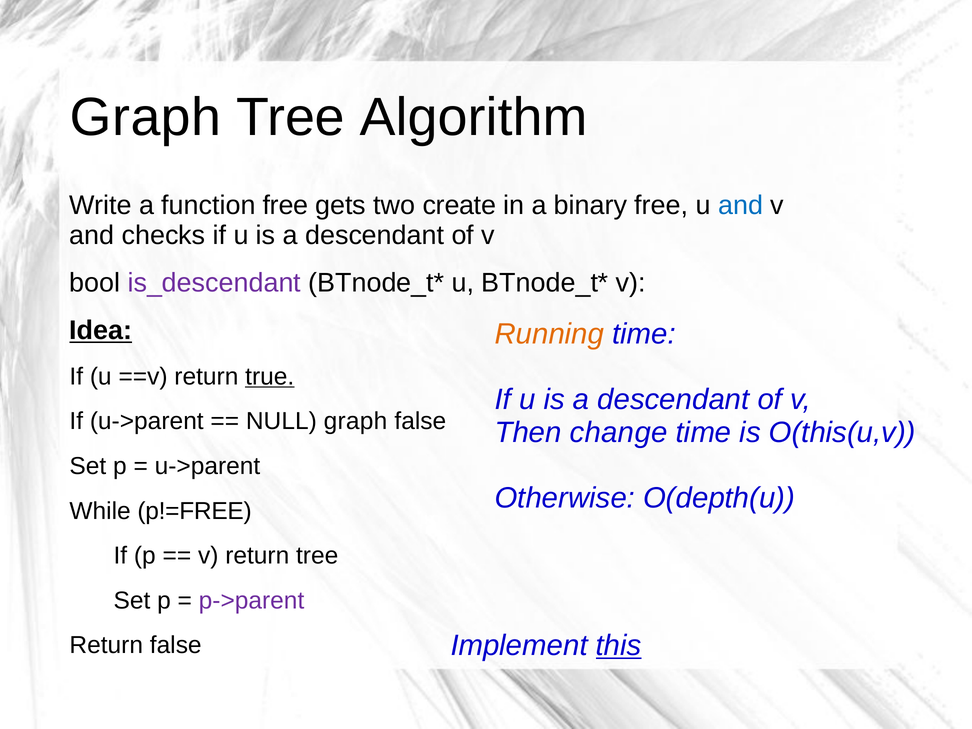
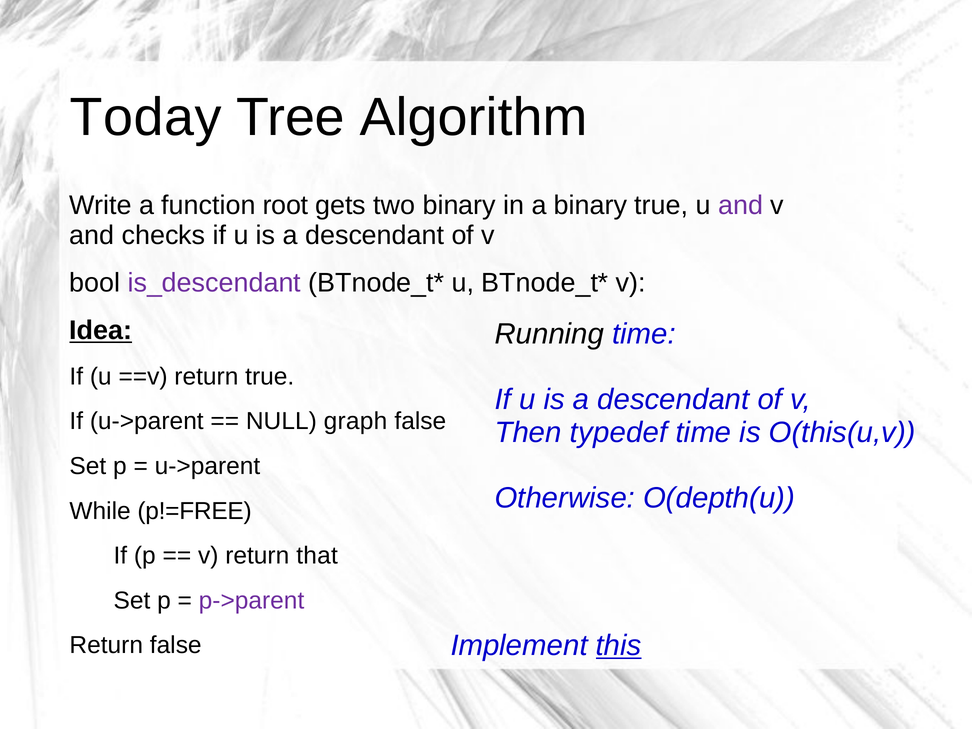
Graph at (146, 117): Graph -> Today
function free: free -> root
two create: create -> binary
binary free: free -> true
and at (741, 205) colour: blue -> purple
Running colour: orange -> black
true at (270, 376) underline: present -> none
change: change -> typedef
return tree: tree -> that
